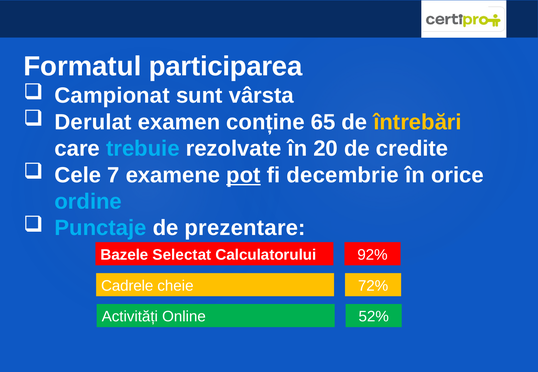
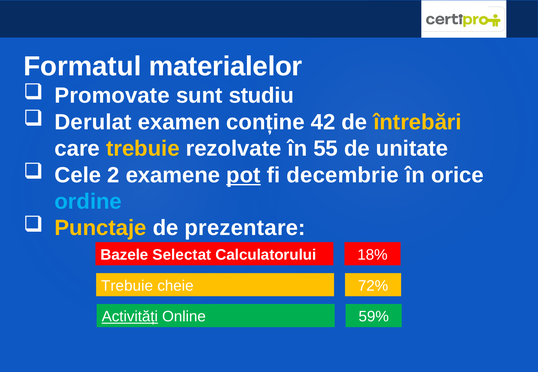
participarea: participarea -> materialelor
Campionat: Campionat -> Promovate
vârsta: vârsta -> studiu
65: 65 -> 42
trebuie at (143, 149) colour: light blue -> yellow
20: 20 -> 55
credite: credite -> unitate
7: 7 -> 2
Punctaje colour: light blue -> yellow
92%: 92% -> 18%
Cadrele at (127, 286): Cadrele -> Trebuie
Activități underline: none -> present
52%: 52% -> 59%
